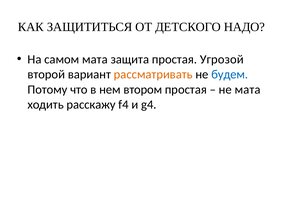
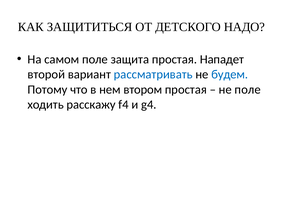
самом мата: мата -> поле
Угрозой: Угрозой -> Нападет
рассматривать colour: orange -> blue
не мата: мата -> поле
